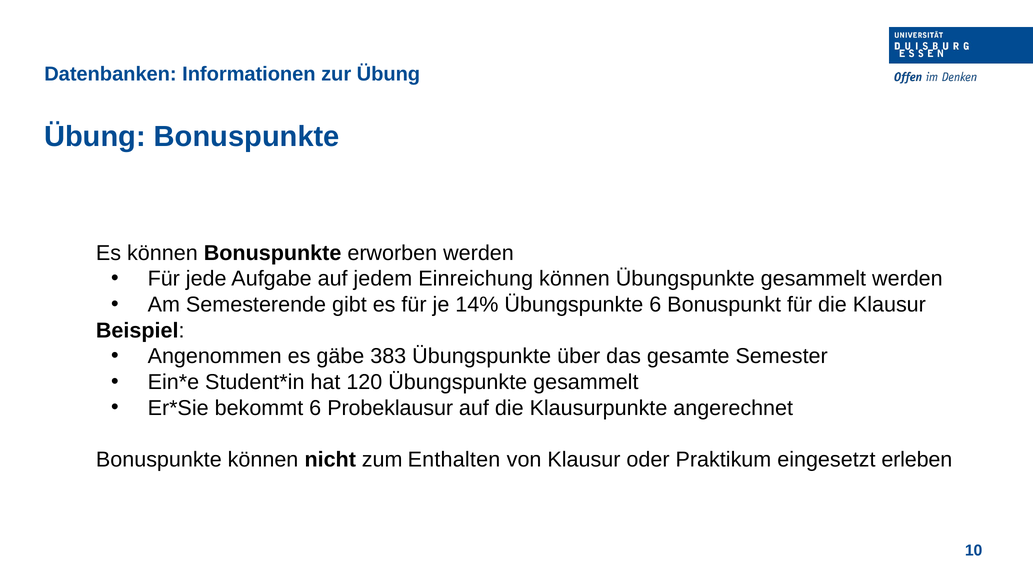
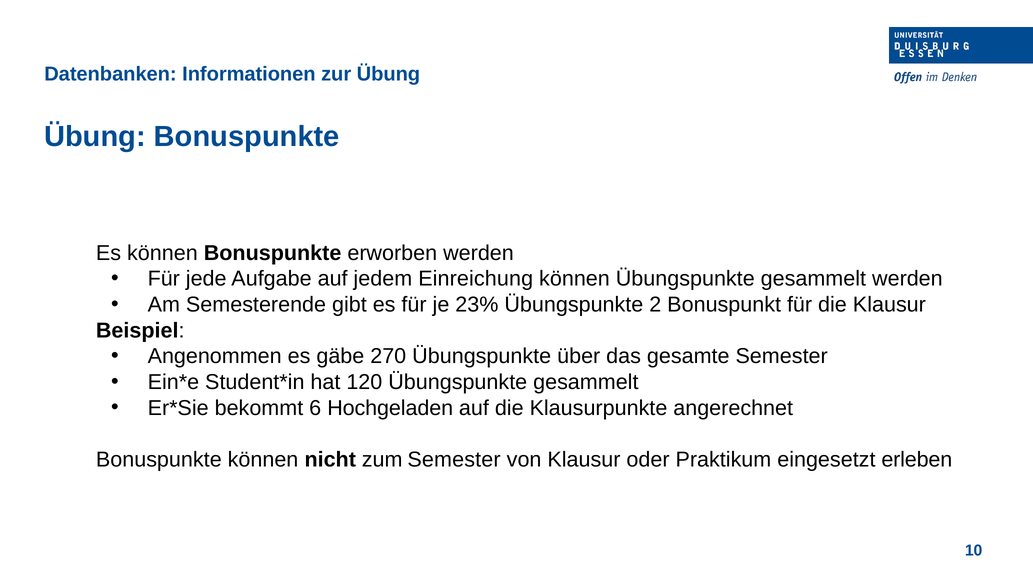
14%: 14% -> 23%
Übungspunkte 6: 6 -> 2
383: 383 -> 270
Probeklausur: Probeklausur -> Hochgeladen
zum Enthalten: Enthalten -> Semester
